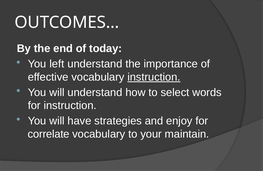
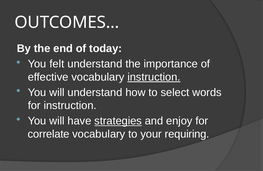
left: left -> felt
strategies underline: none -> present
maintain: maintain -> requiring
